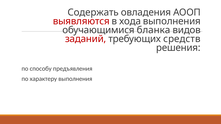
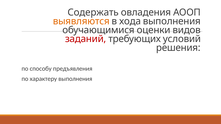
выявляются colour: red -> orange
бланка: бланка -> оценки
средств: средств -> условий
